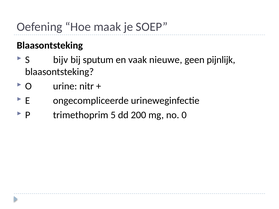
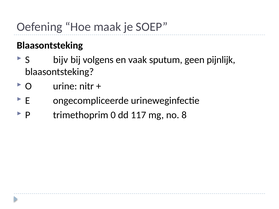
sputum: sputum -> volgens
nieuwe: nieuwe -> sputum
5: 5 -> 0
200: 200 -> 117
0: 0 -> 8
